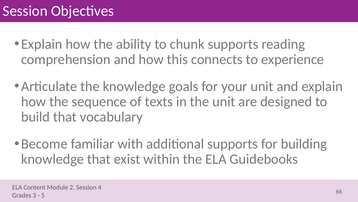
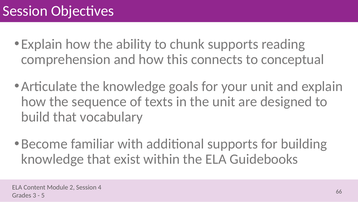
experience: experience -> conceptual
